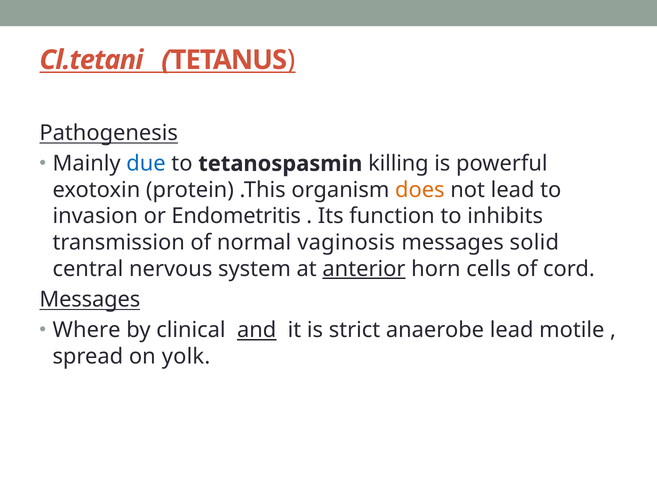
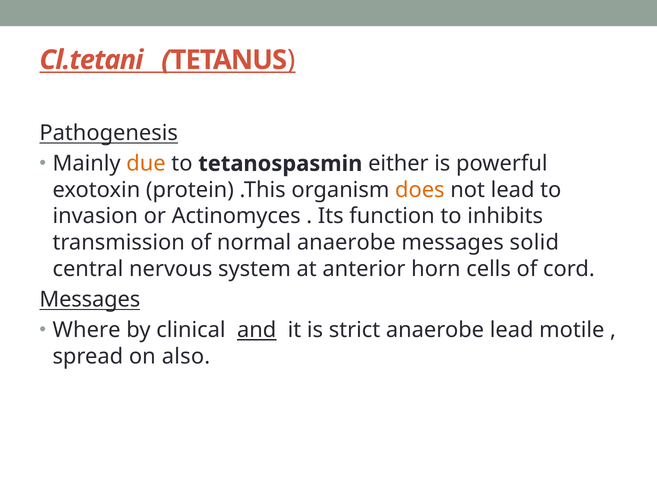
due colour: blue -> orange
killing: killing -> either
Endometritis: Endometritis -> Actinomyces
normal vaginosis: vaginosis -> anaerobe
anterior underline: present -> none
yolk: yolk -> also
